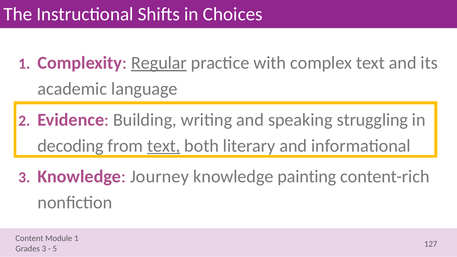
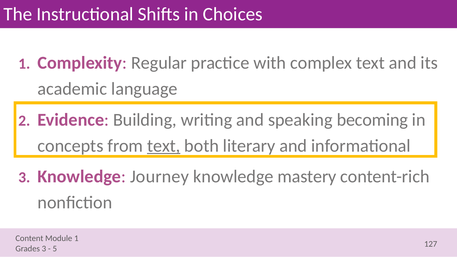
Regular underline: present -> none
struggling: struggling -> becoming
decoding: decoding -> concepts
painting: painting -> mastery
